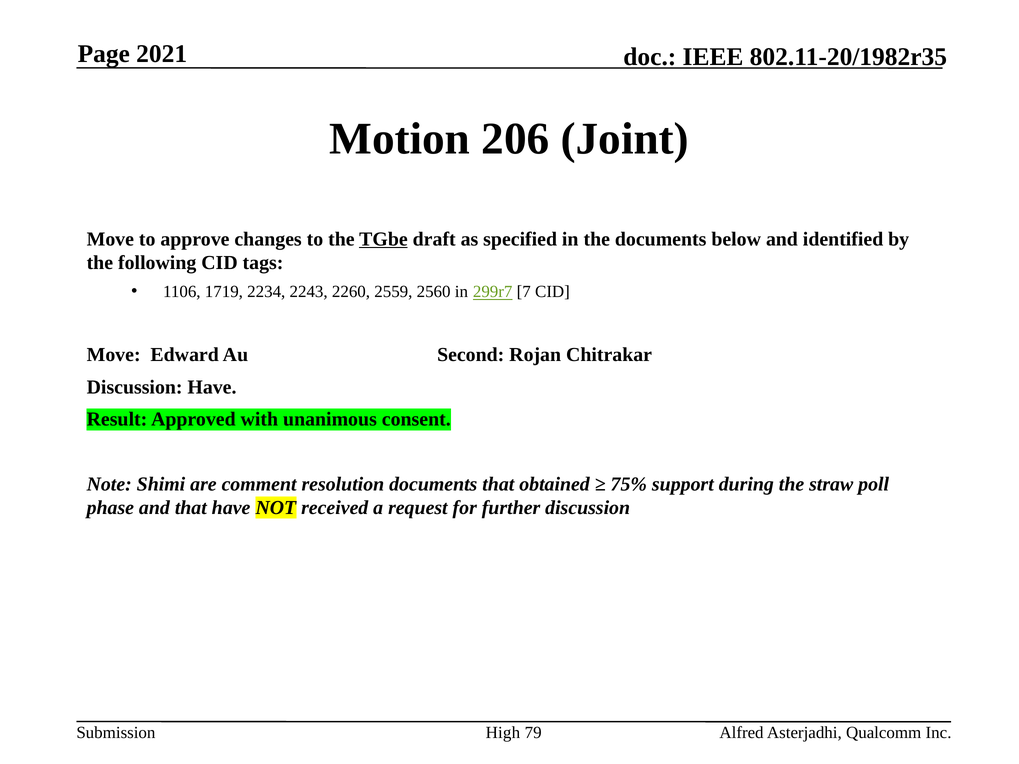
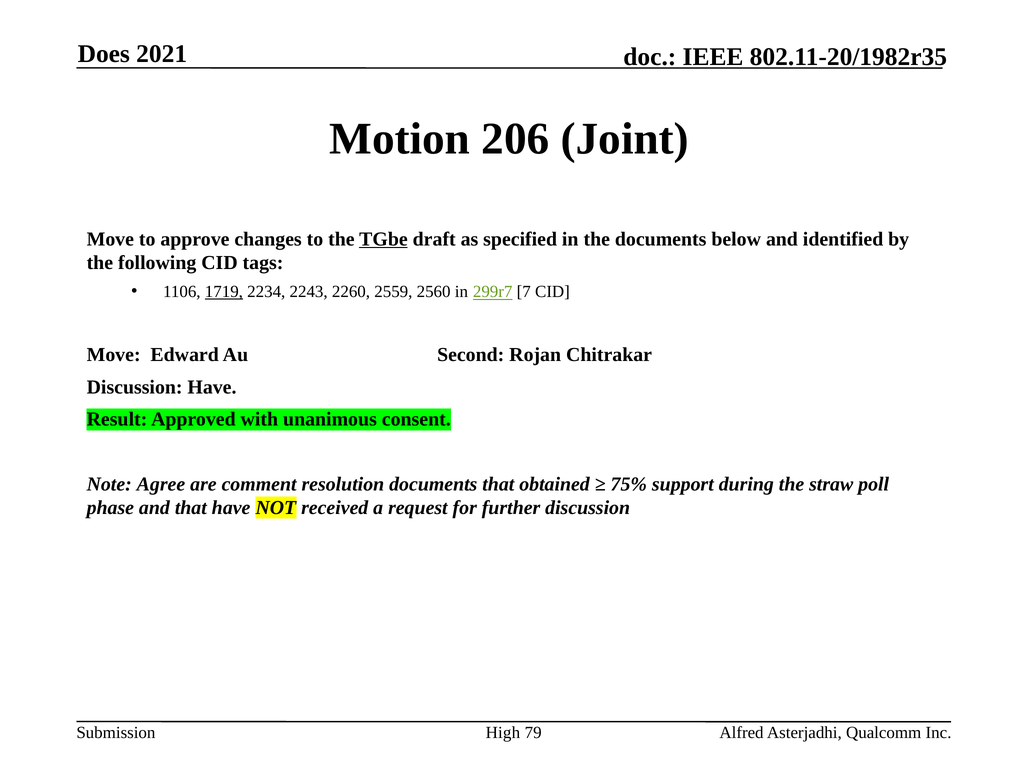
Page: Page -> Does
1719 underline: none -> present
Shimi: Shimi -> Agree
